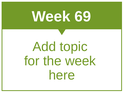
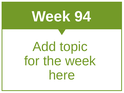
69: 69 -> 94
